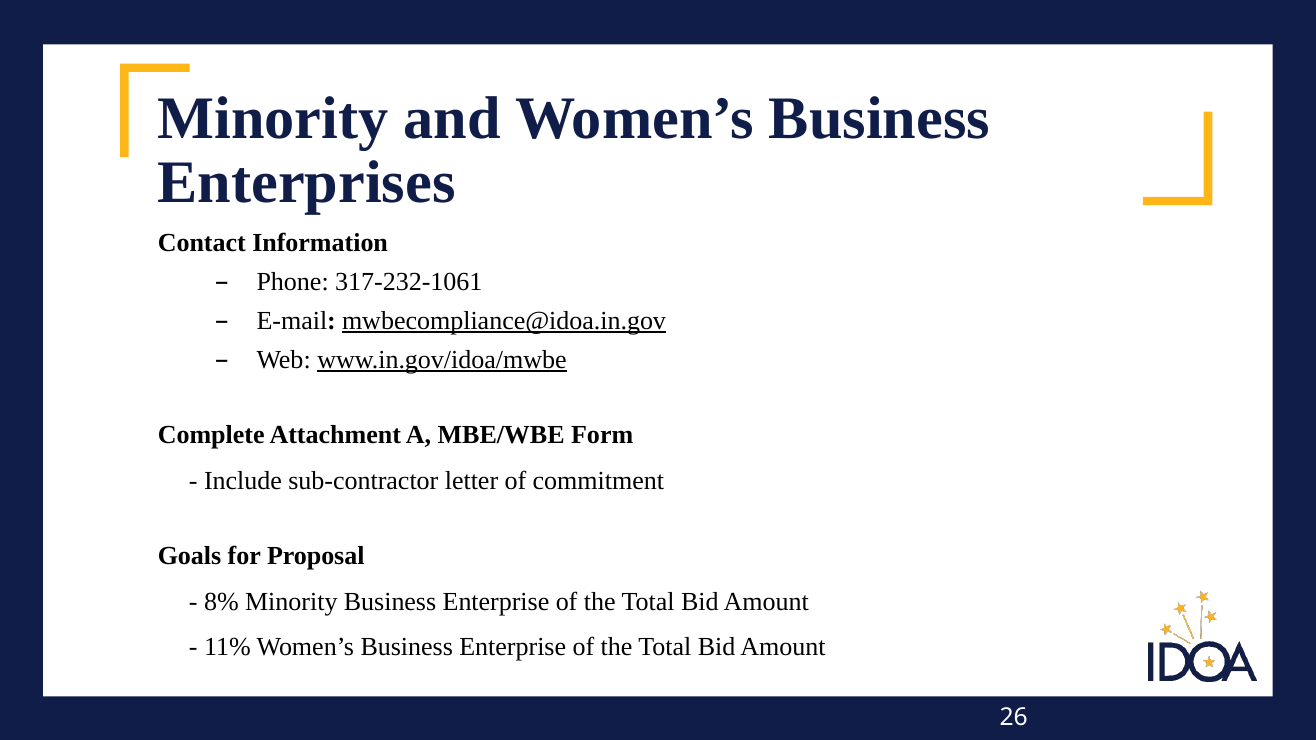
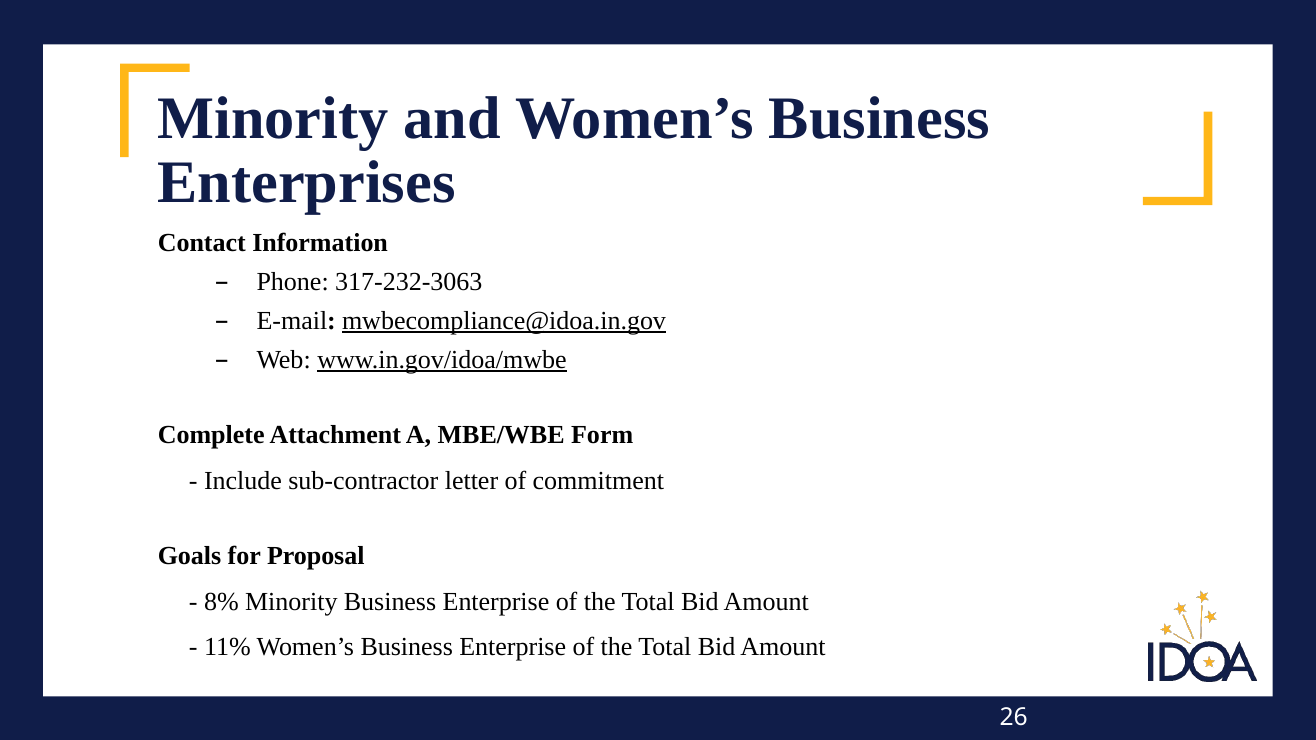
317-232-1061: 317-232-1061 -> 317-232-3063
